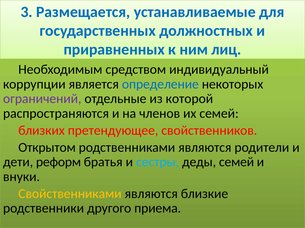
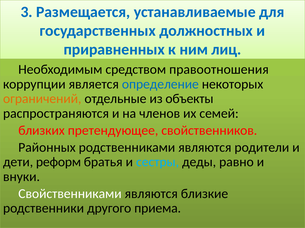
индивидуальный: индивидуальный -> правоотношения
ограничений colour: purple -> orange
которой: которой -> объекты
Открытом: Открытом -> Районных
деды семей: семей -> равно
Свойственниками colour: yellow -> white
